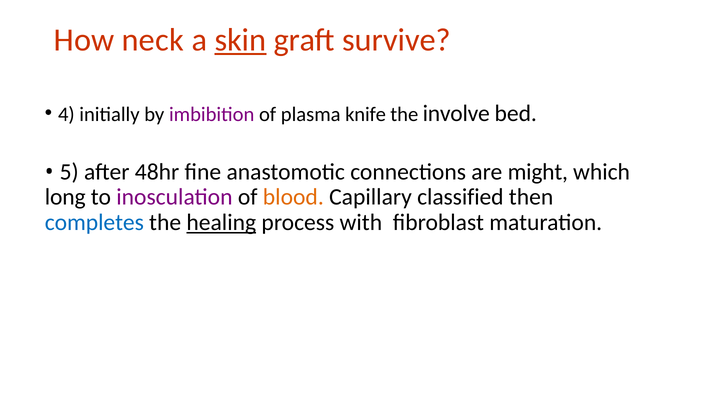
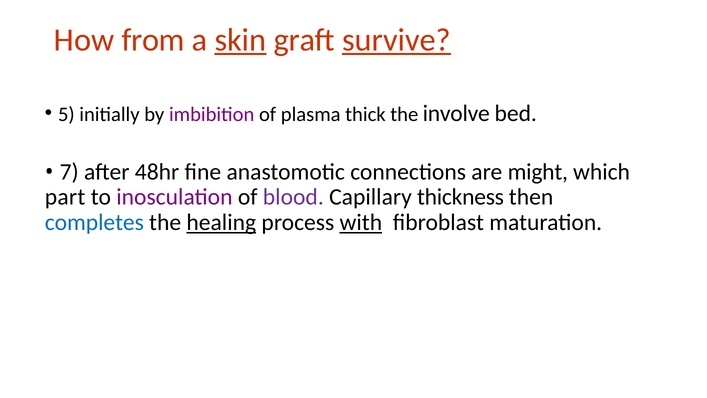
neck: neck -> from
survive underline: none -> present
4: 4 -> 5
knife: knife -> thick
5: 5 -> 7
long: long -> part
blood colour: orange -> purple
classified: classified -> thickness
with underline: none -> present
